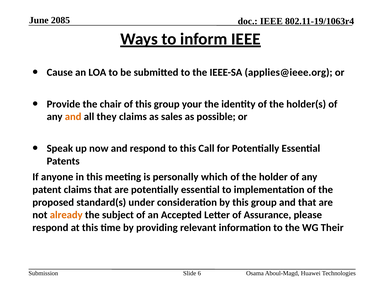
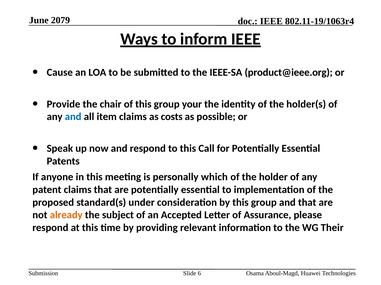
2085: 2085 -> 2079
applies@ieee.org: applies@ieee.org -> product@ieee.org
and at (73, 117) colour: orange -> blue
they: they -> item
sales: sales -> costs
